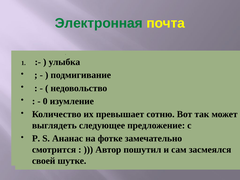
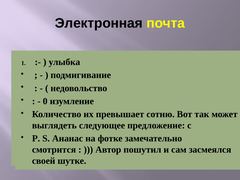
Электронная colour: green -> black
